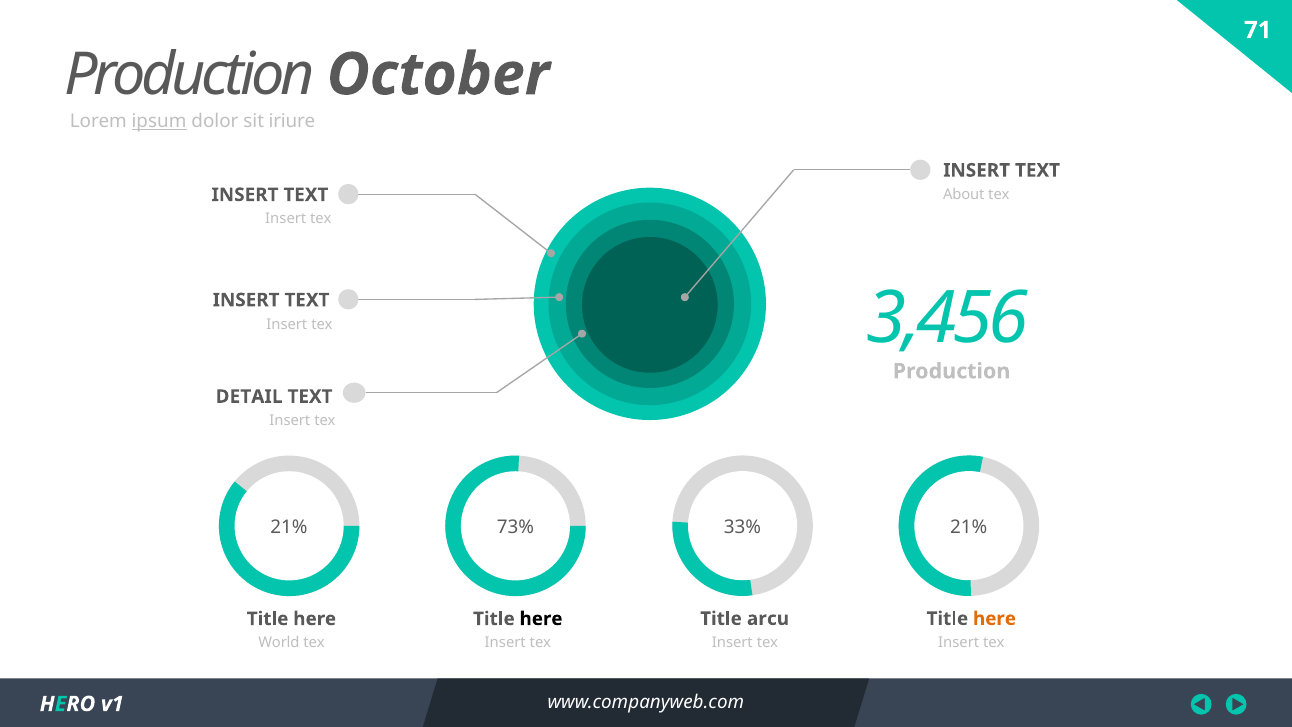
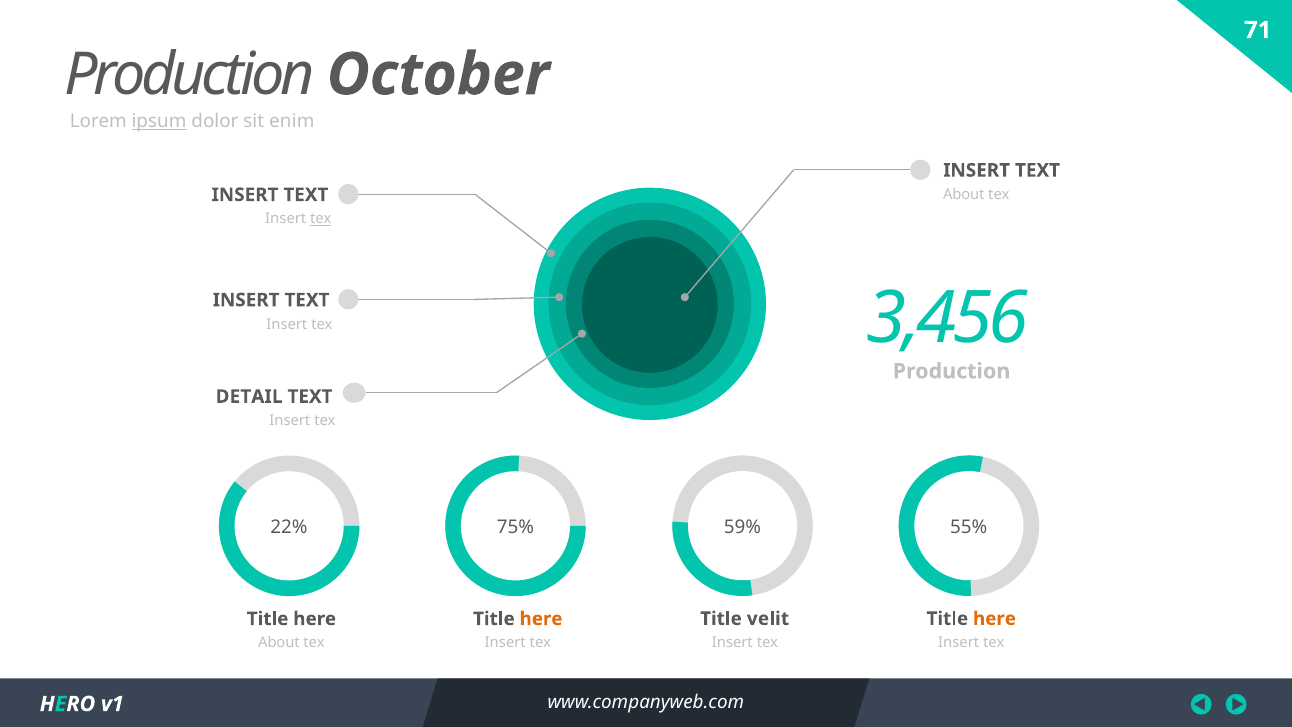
iriure: iriure -> enim
tex at (321, 219) underline: none -> present
33%: 33% -> 59%
21% at (969, 527): 21% -> 55%
21% at (289, 527): 21% -> 22%
73%: 73% -> 75%
arcu: arcu -> velit
here at (541, 619) colour: black -> orange
World at (279, 643): World -> About
